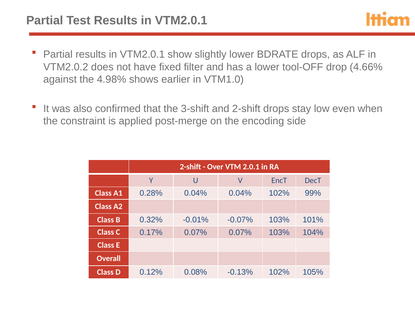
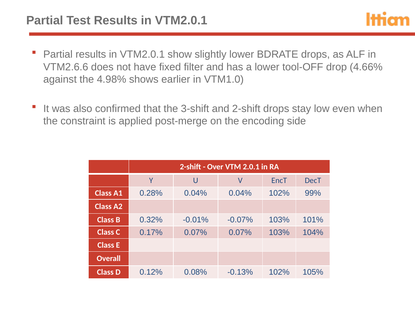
VTM2.0.2: VTM2.0.2 -> VTM2.6.6
